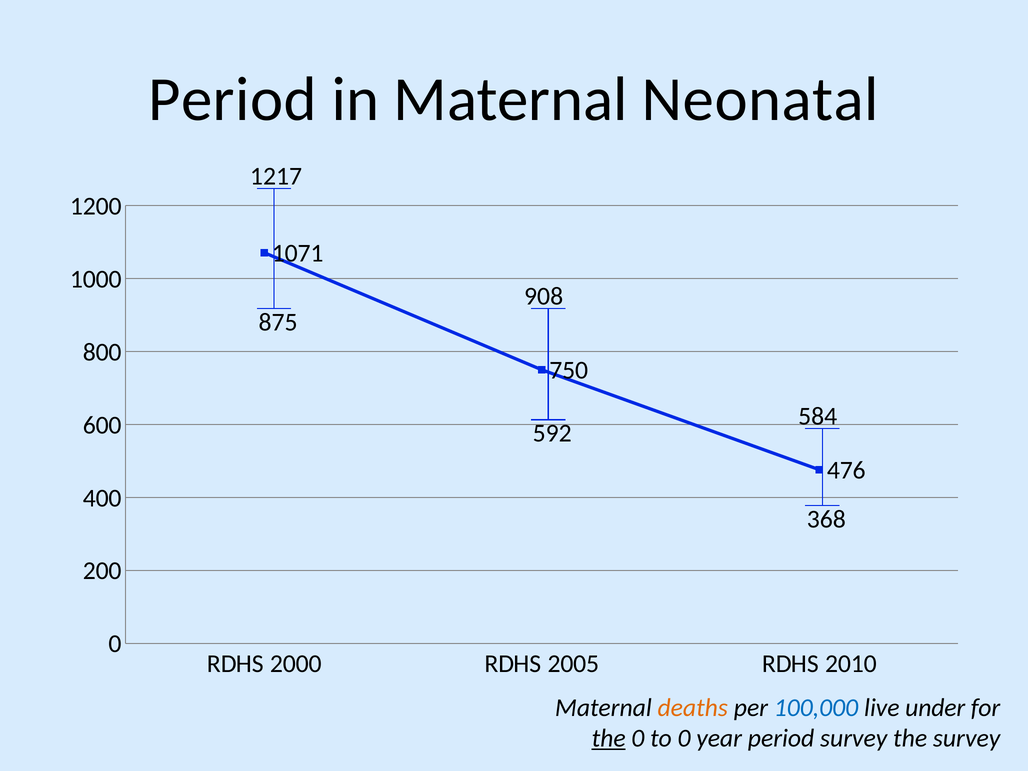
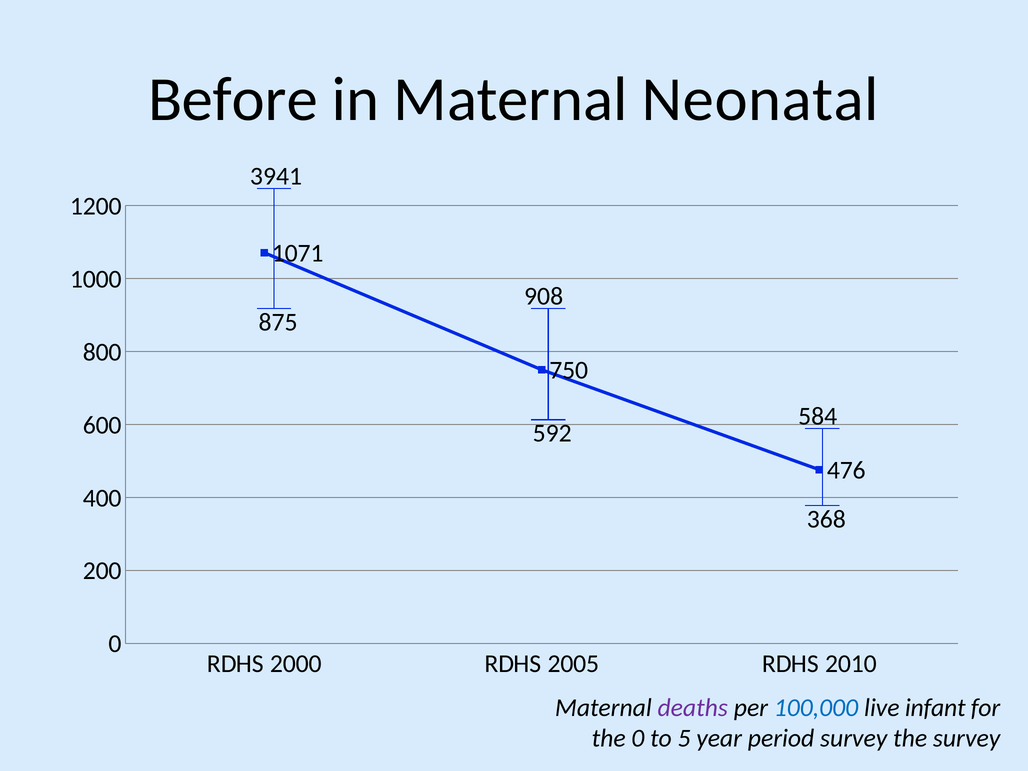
Period at (232, 100): Period -> Before
1217: 1217 -> 3941
deaths colour: orange -> purple
under: under -> infant
the at (609, 738) underline: present -> none
to 0: 0 -> 5
